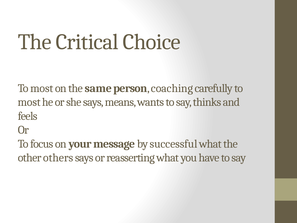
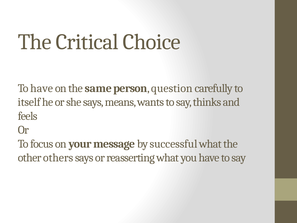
most at (42, 88): most -> have
coaching: coaching -> question
most at (29, 102): most -> itself
